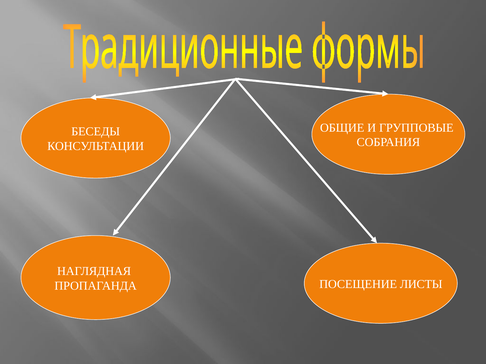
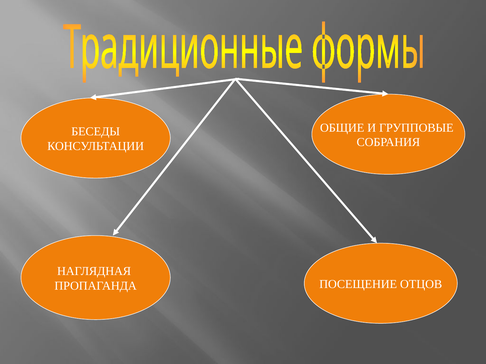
ЛИСТЫ: ЛИСТЫ -> ОТЦОВ
